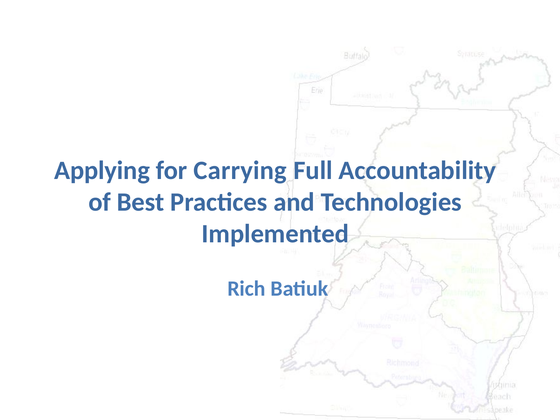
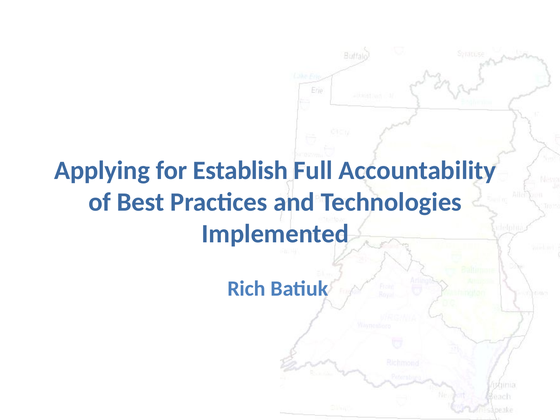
Carrying: Carrying -> Establish
